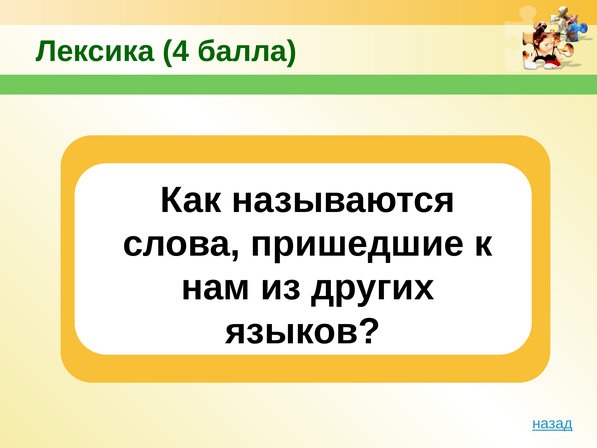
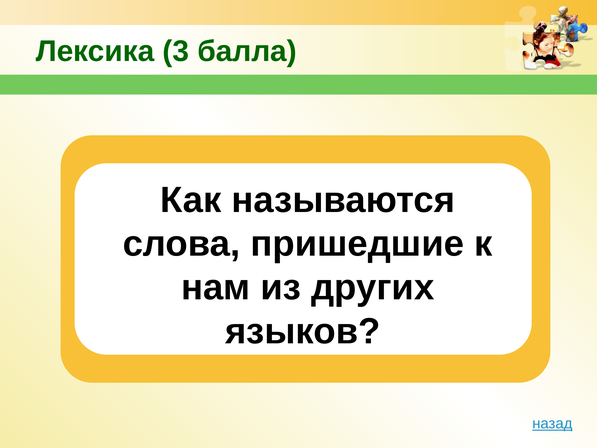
4: 4 -> 3
